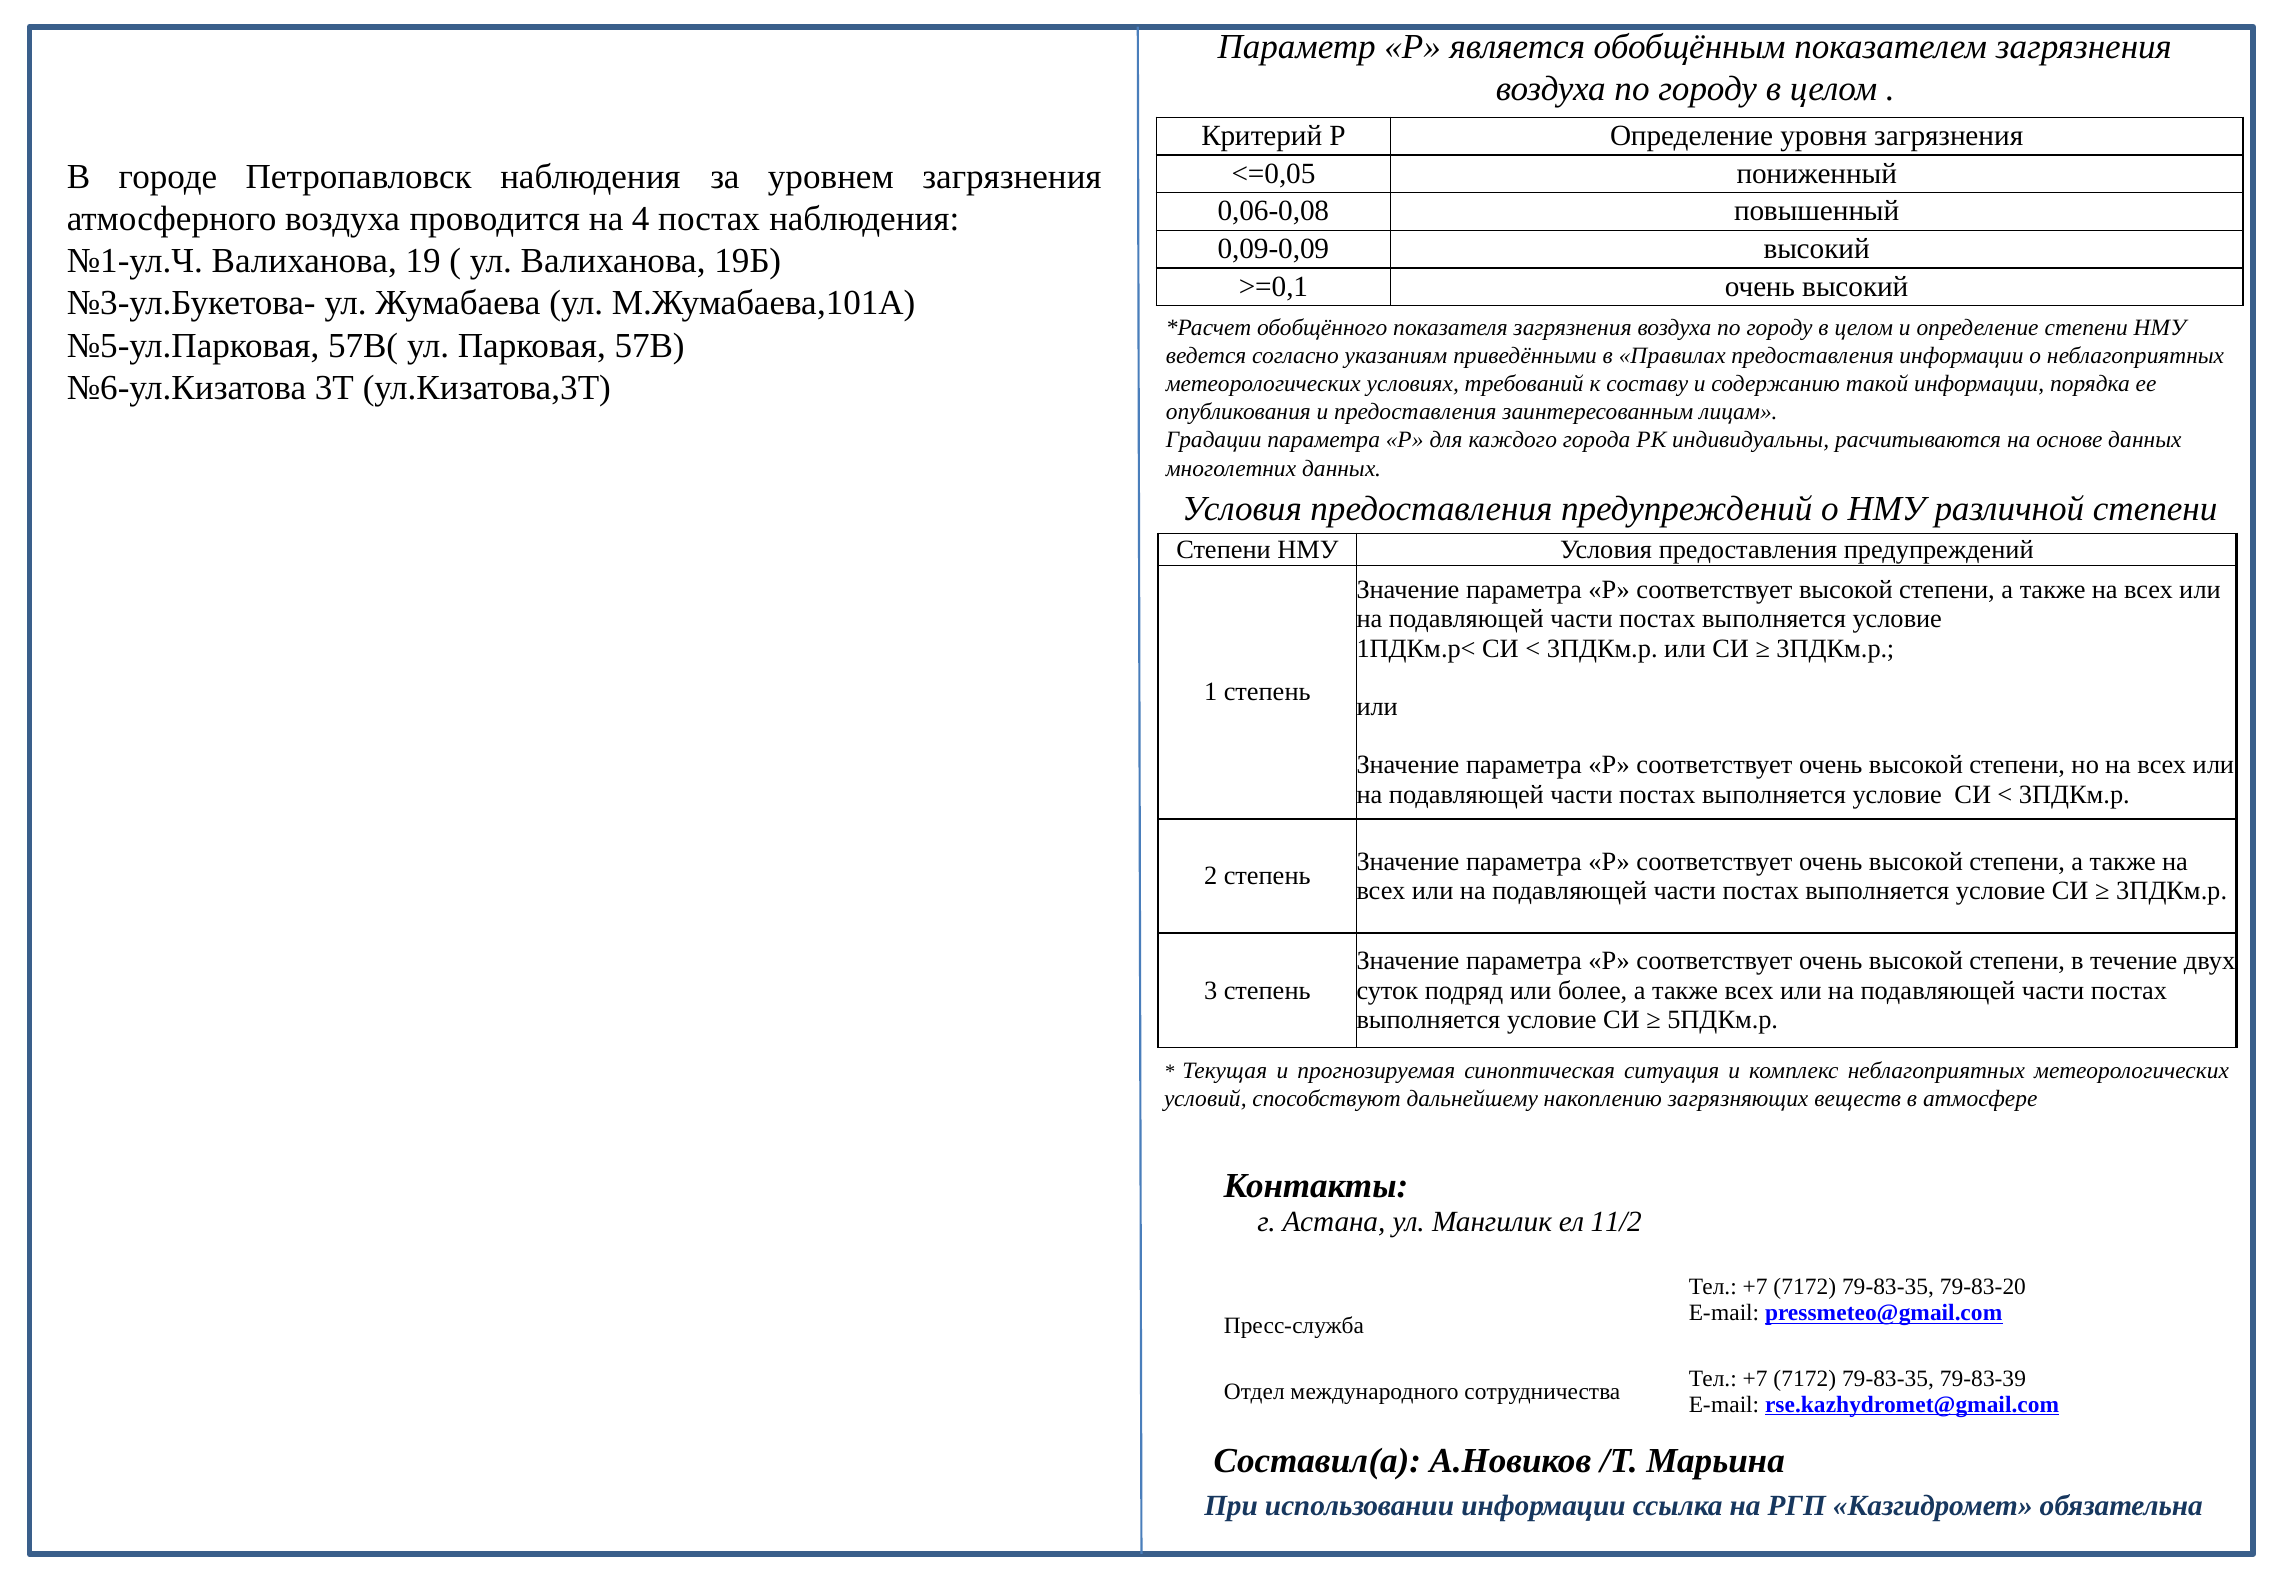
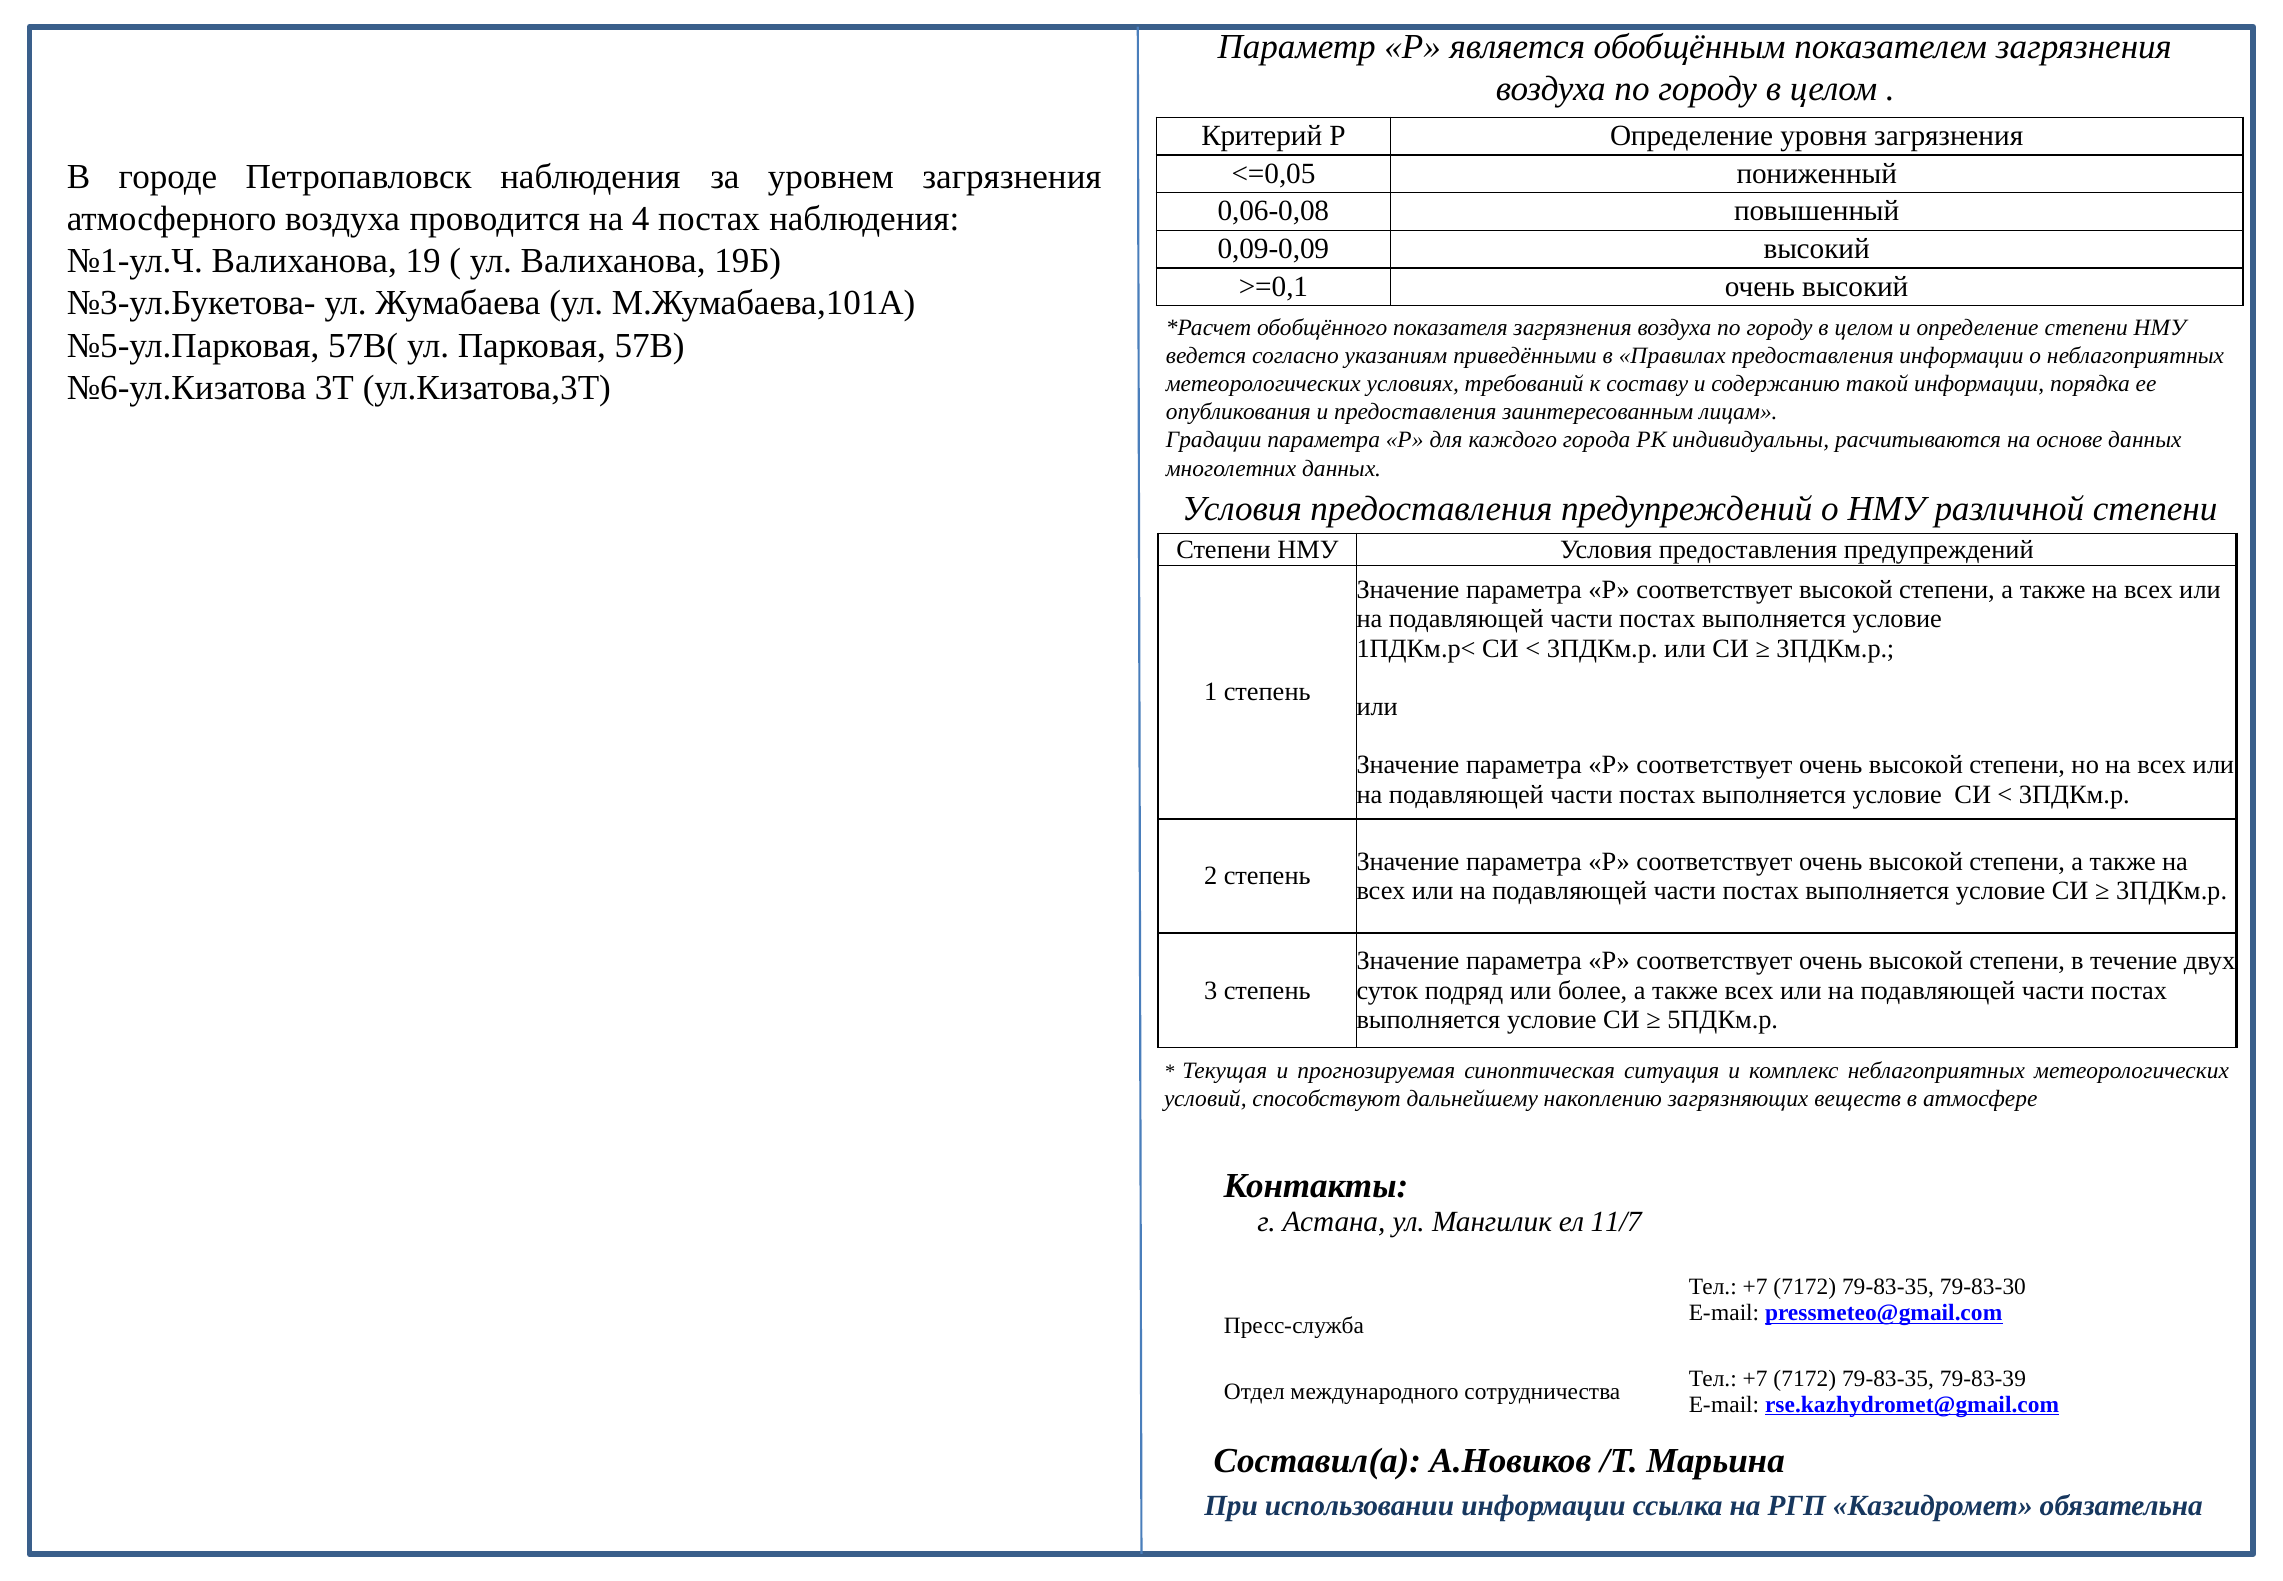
11/2: 11/2 -> 11/7
79-83-20: 79-83-20 -> 79-83-30
